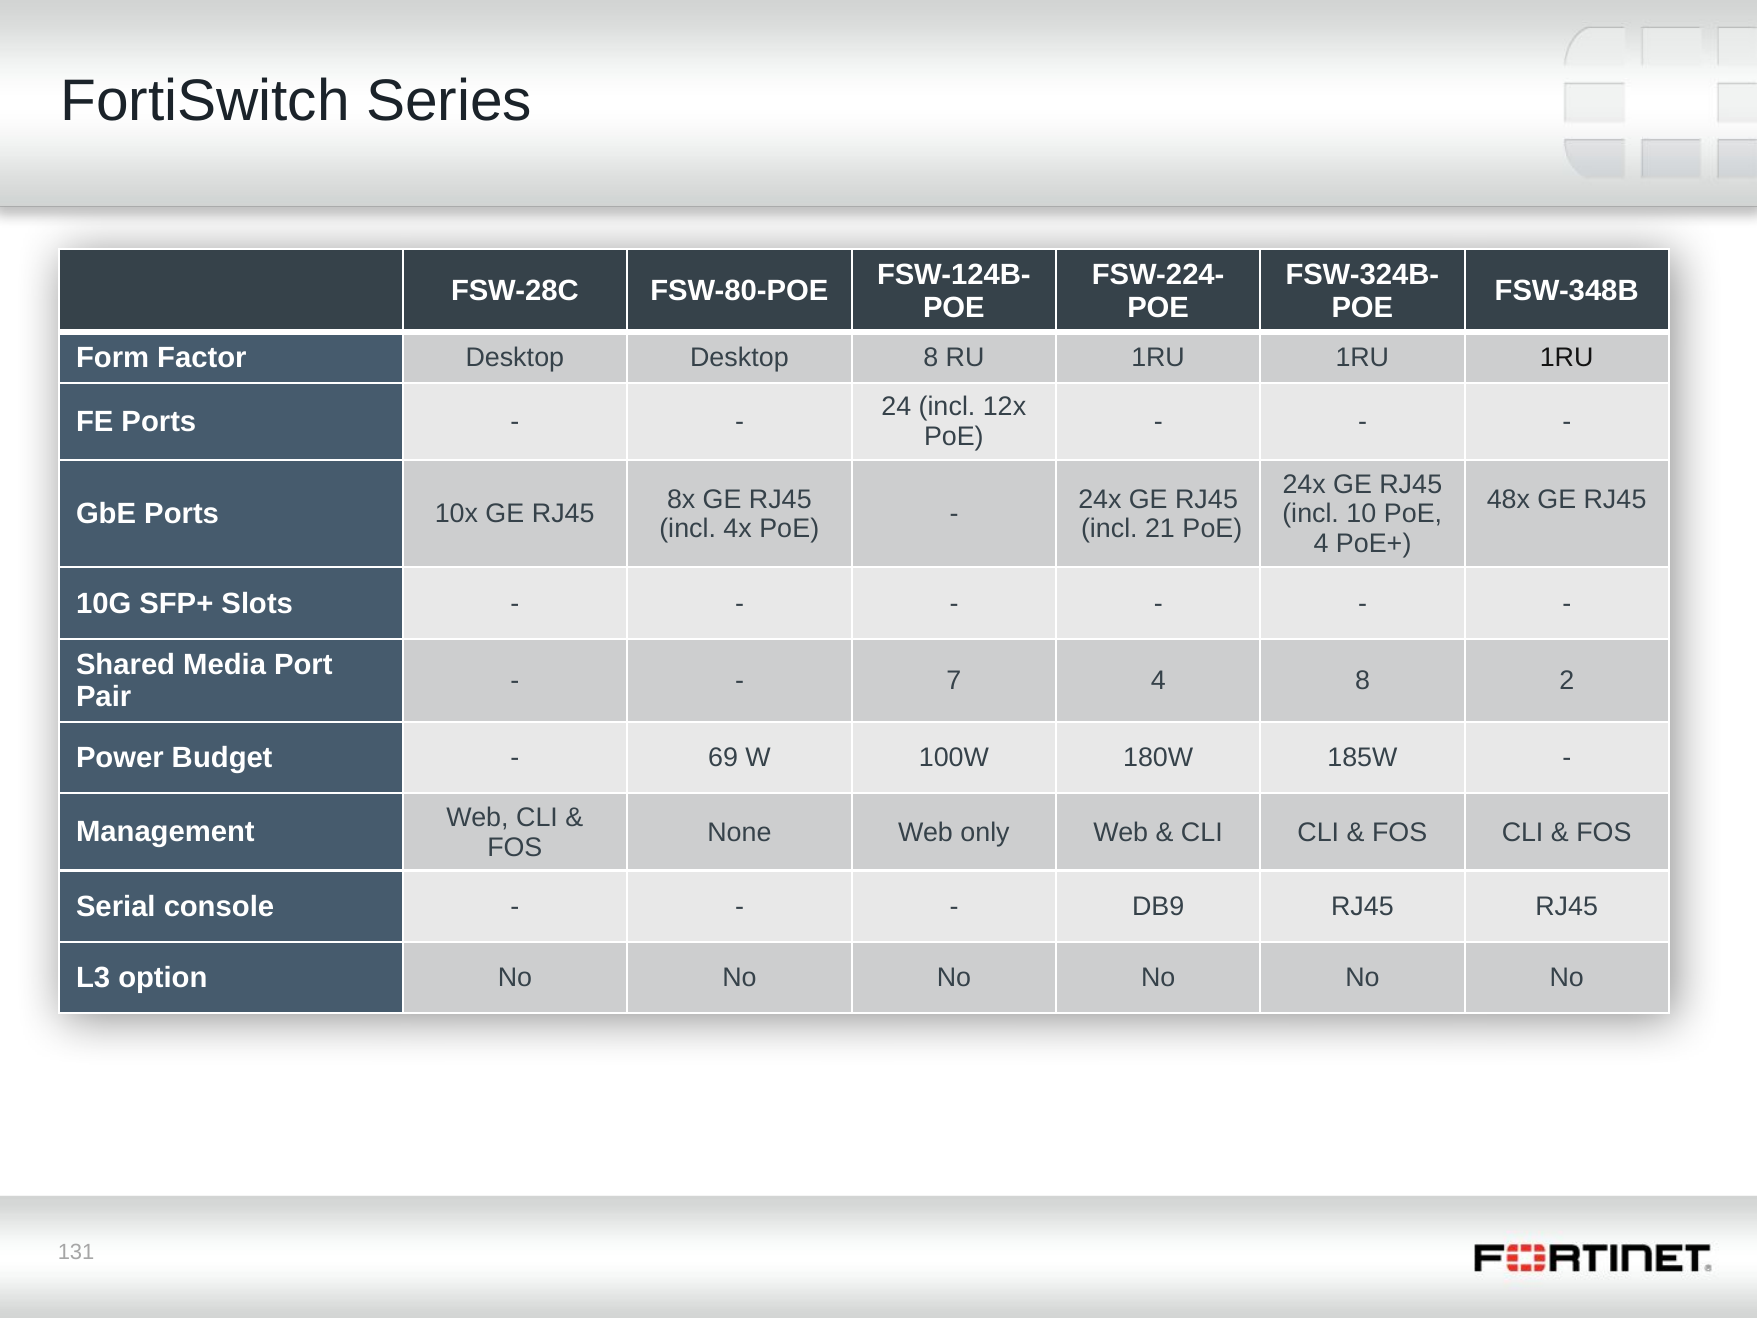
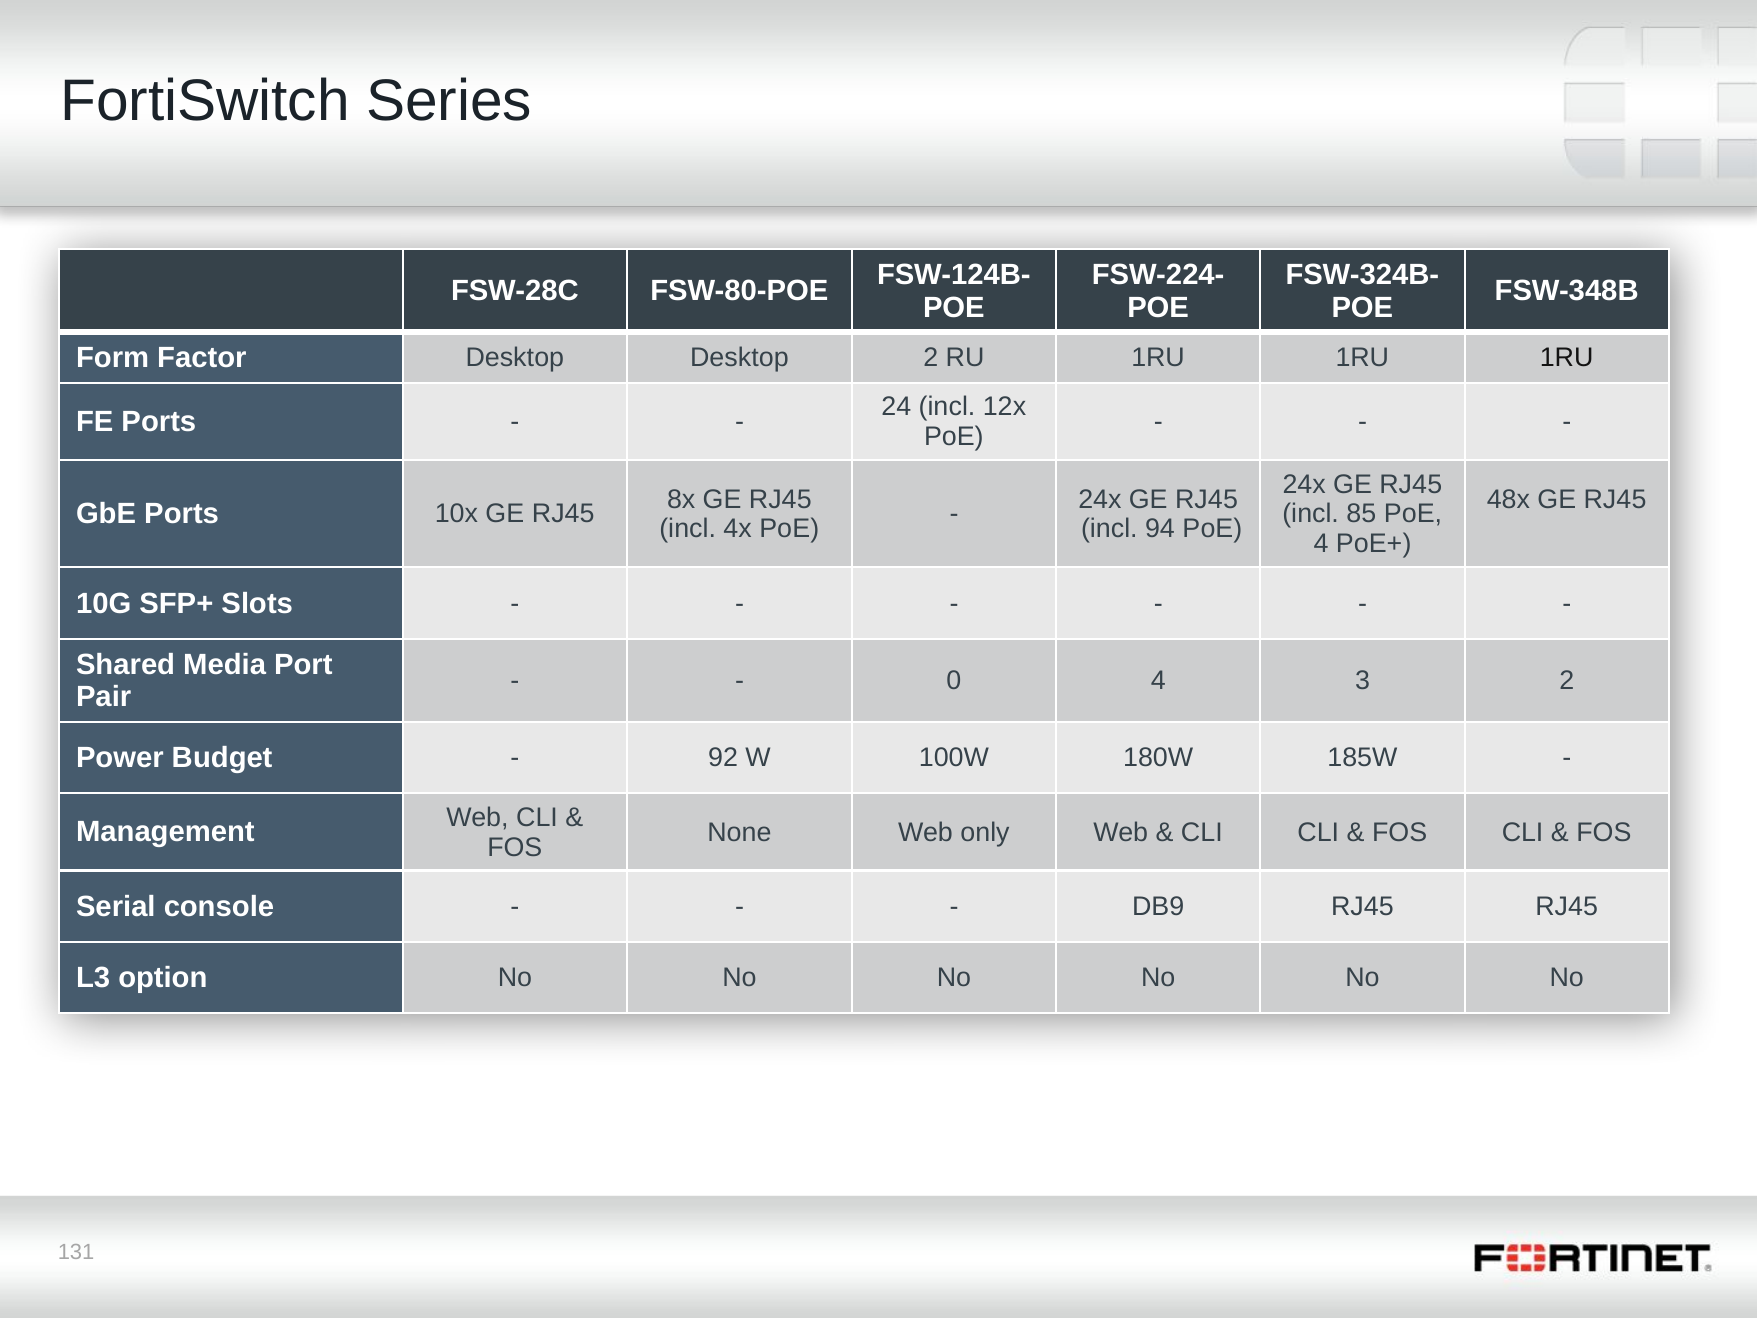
Desktop 8: 8 -> 2
10: 10 -> 85
21: 21 -> 94
7: 7 -> 0
4 8: 8 -> 3
69: 69 -> 92
